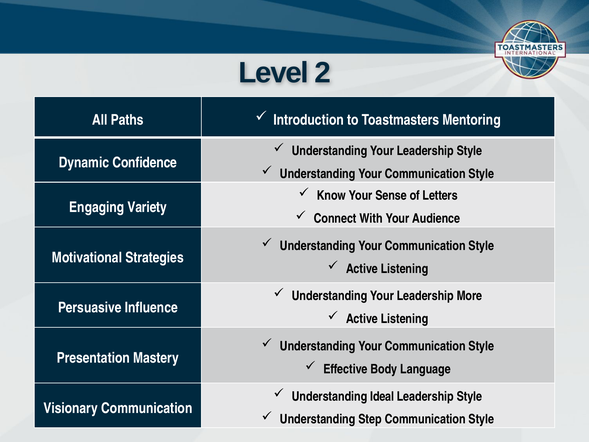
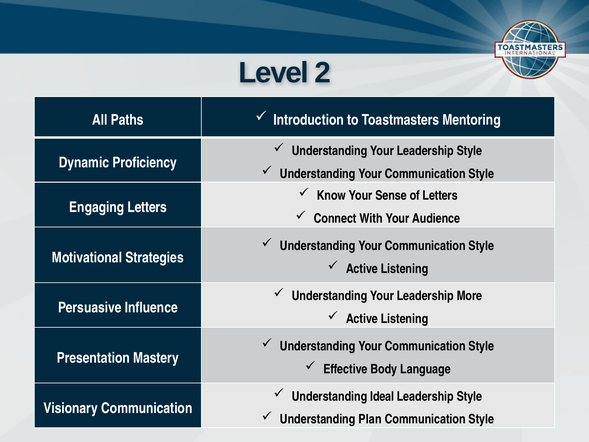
Confidence: Confidence -> Proficiency
Engaging Variety: Variety -> Letters
Step: Step -> Plan
